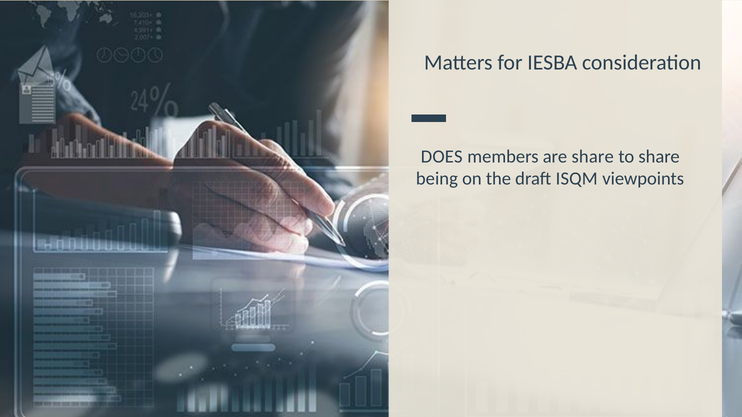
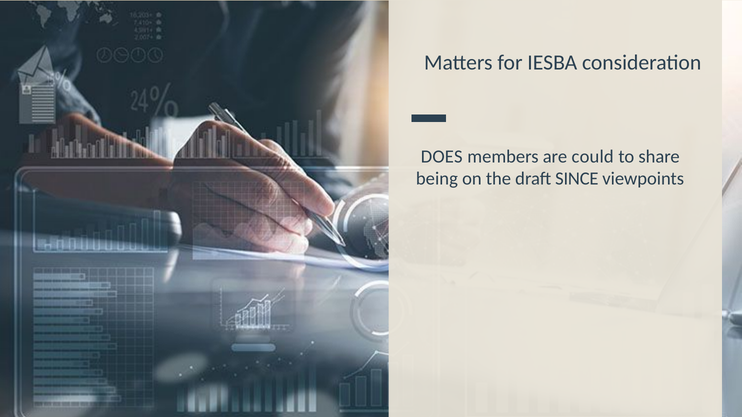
are share: share -> could
ISQM: ISQM -> SINCE
